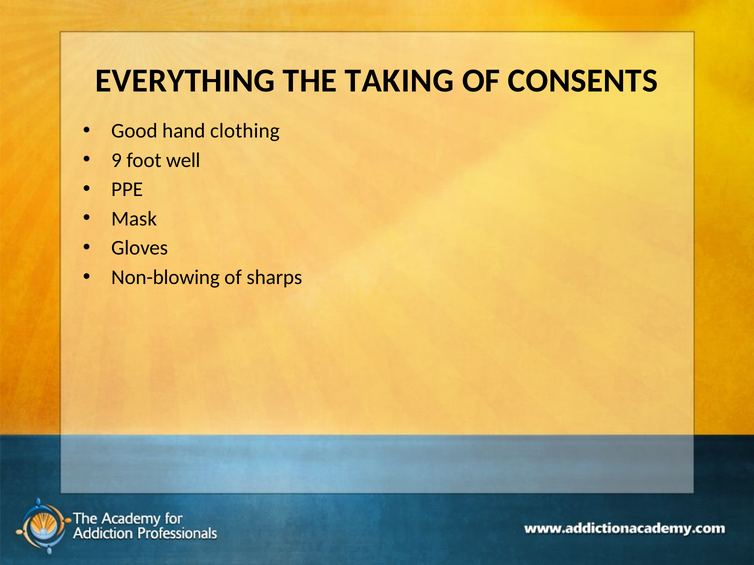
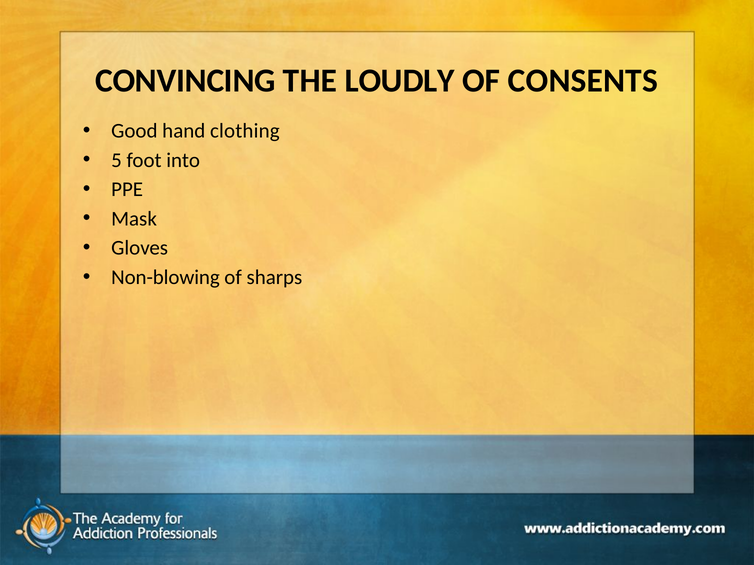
EVERYTHING: EVERYTHING -> CONVINCING
TAKING: TAKING -> LOUDLY
9: 9 -> 5
well: well -> into
